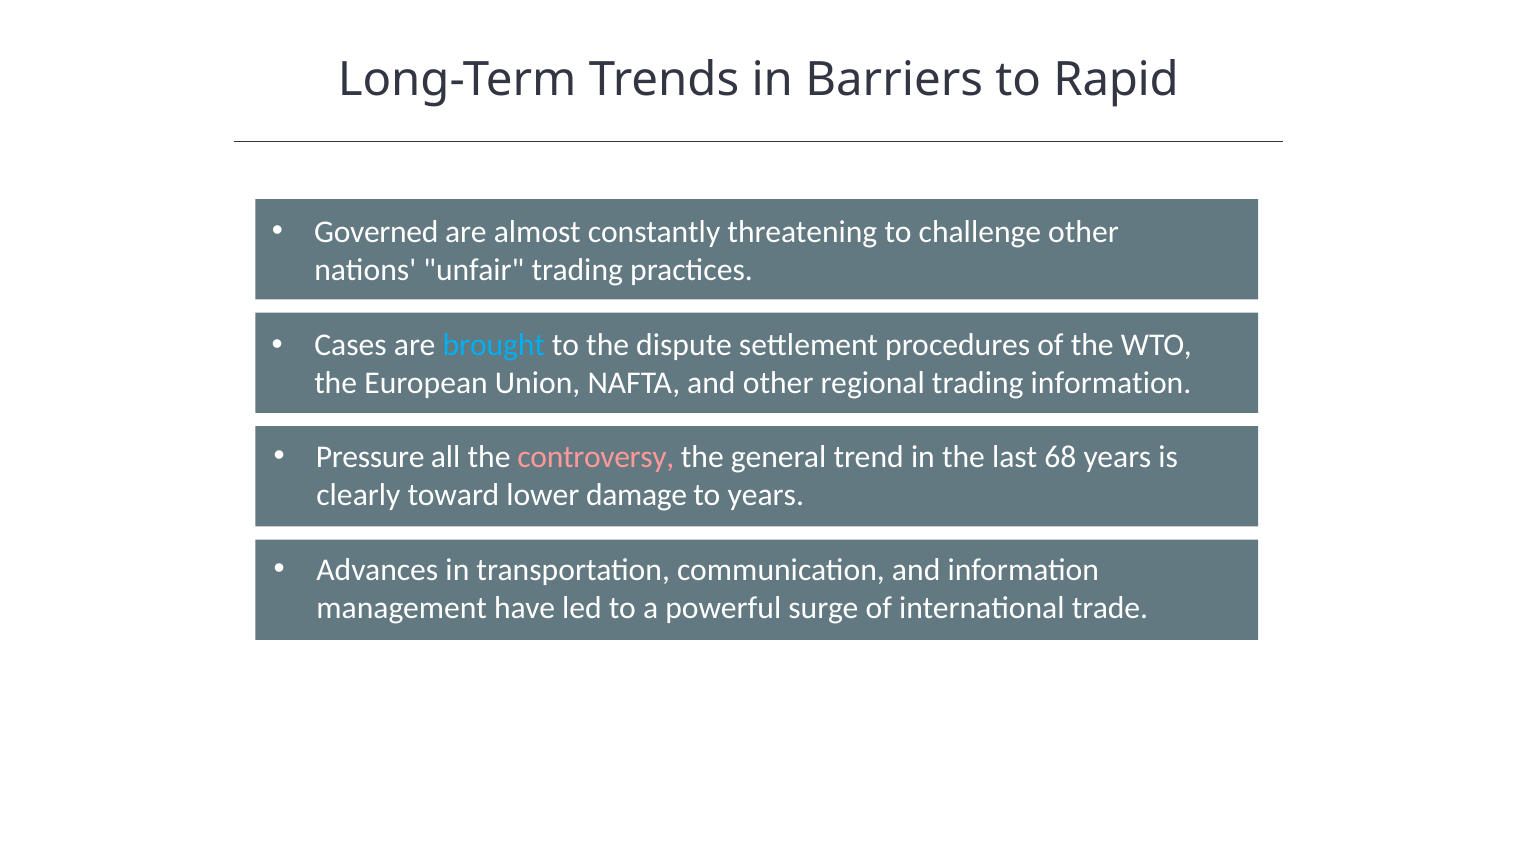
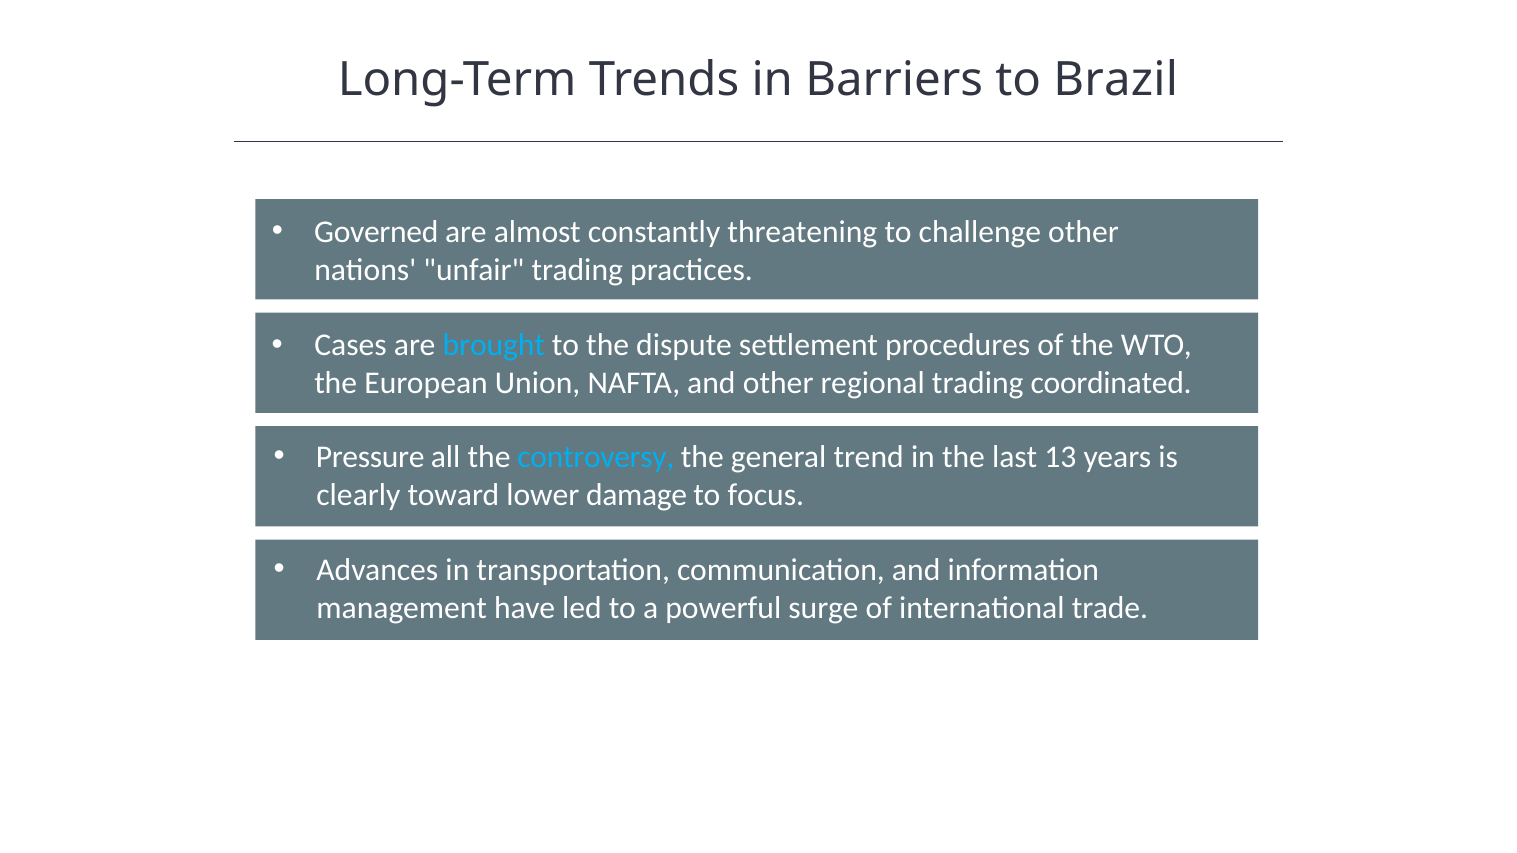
Rapid: Rapid -> Brazil
trading information: information -> coordinated
controversy colour: pink -> light blue
68: 68 -> 13
to years: years -> focus
